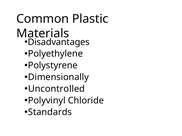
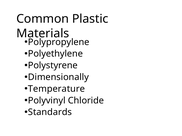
Disadvantages: Disadvantages -> Polypropylene
Uncontrolled: Uncontrolled -> Temperature
